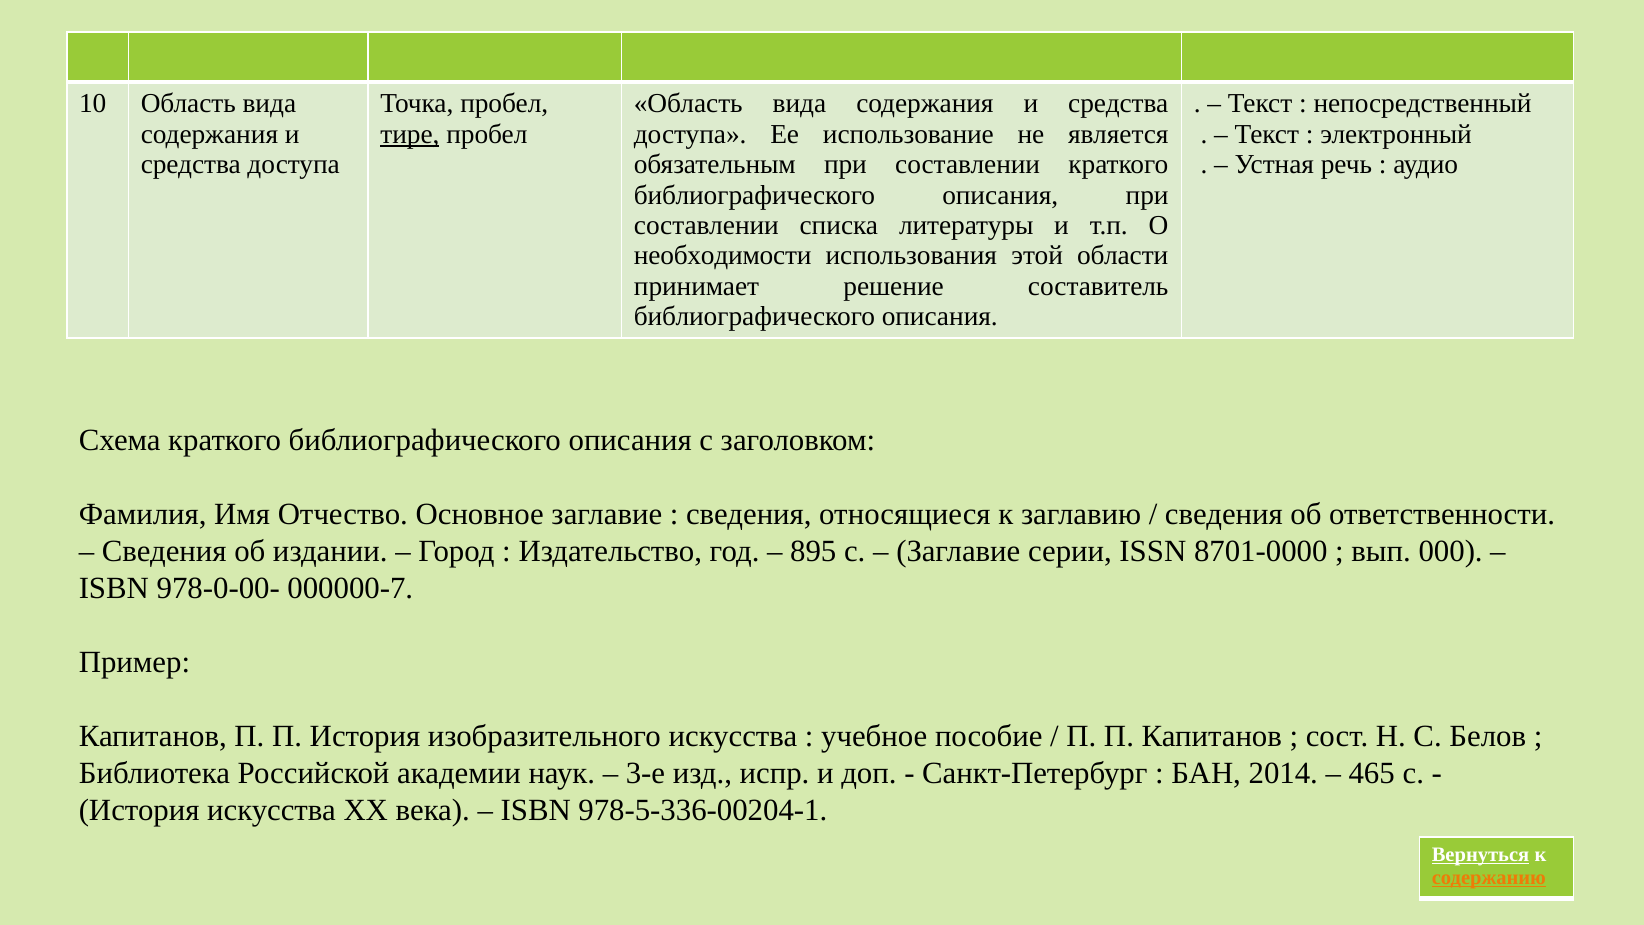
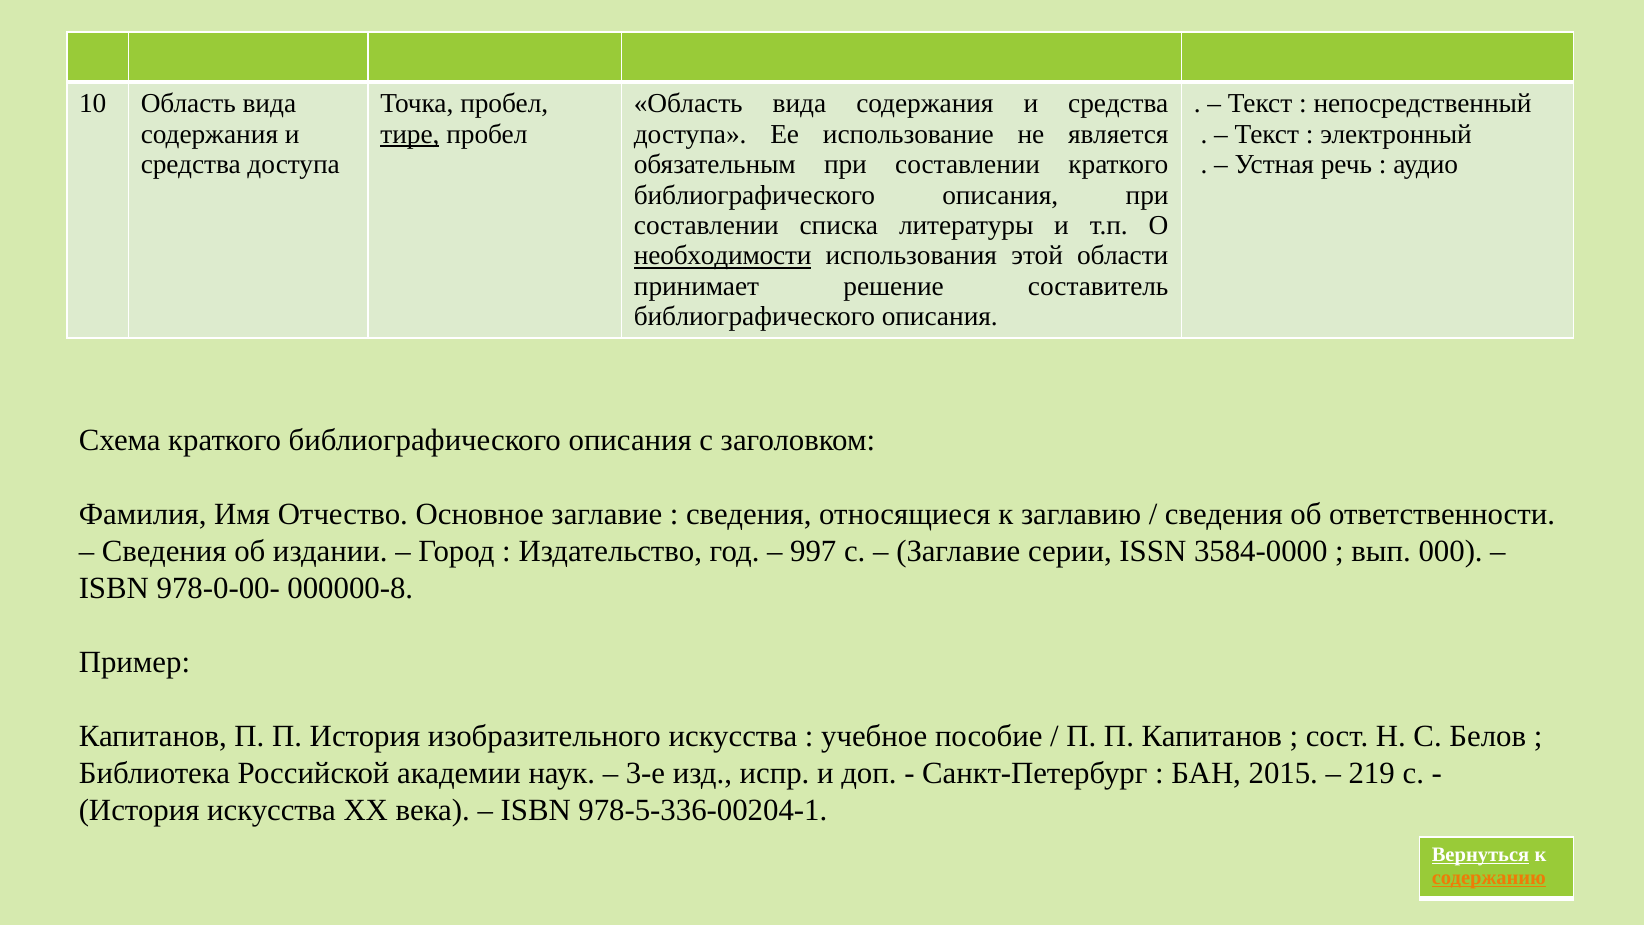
необходимости underline: none -> present
895: 895 -> 997
8701-0000: 8701-0000 -> 3584-0000
000000-7: 000000-7 -> 000000-8
2014: 2014 -> 2015
465: 465 -> 219
